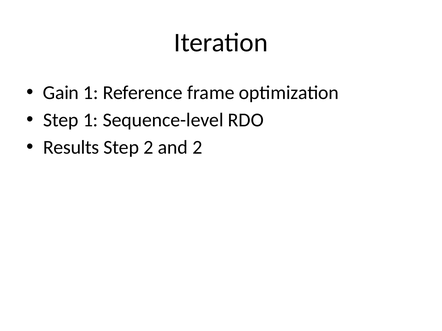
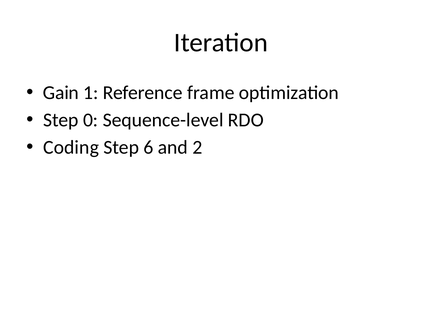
Step 1: 1 -> 0
Results: Results -> Coding
Step 2: 2 -> 6
